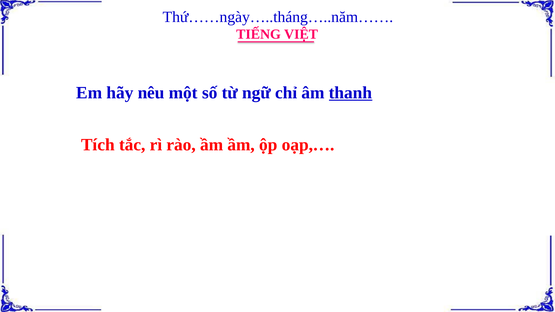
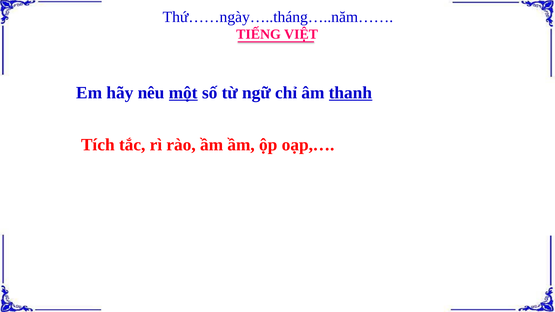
một underline: none -> present
